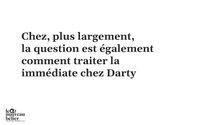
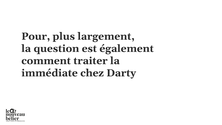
Chez at (36, 36): Chez -> Pour
